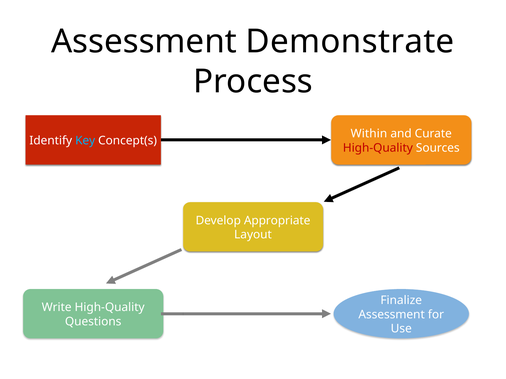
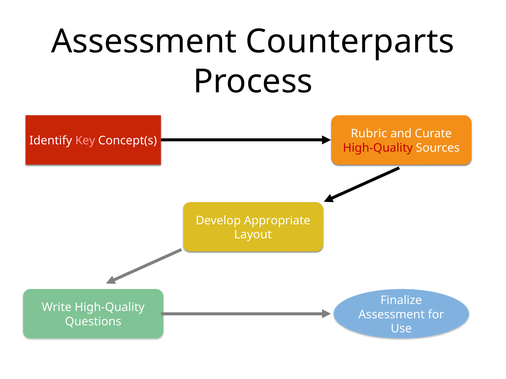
Demonstrate: Demonstrate -> Counterparts
Within: Within -> Rubric
Key colour: light blue -> pink
